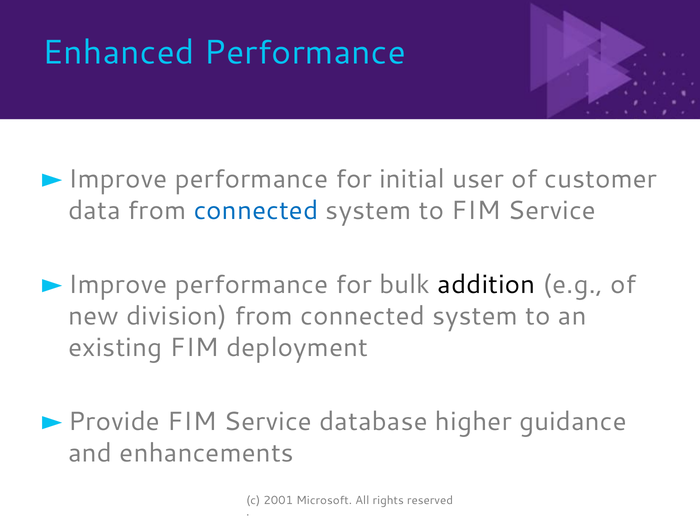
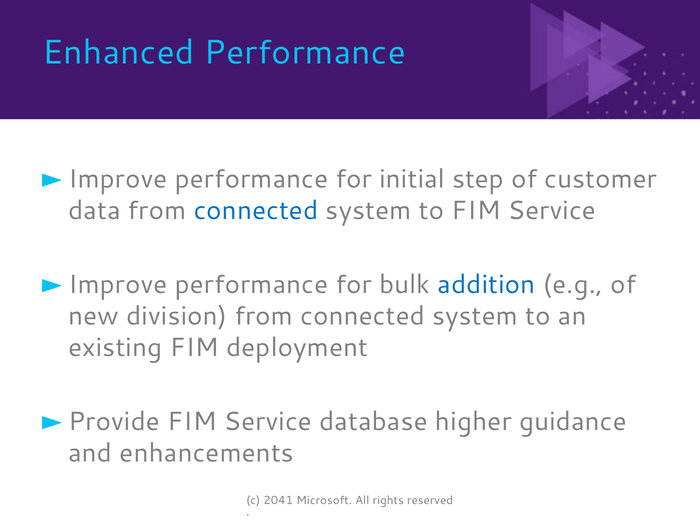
user: user -> step
addition colour: black -> blue
2001: 2001 -> 2041
